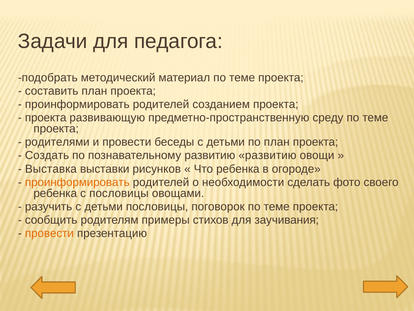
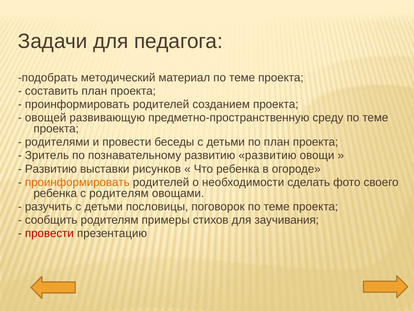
проекта at (46, 118): проекта -> овощей
Создать: Создать -> Зритель
Выставка at (51, 169): Выставка -> Развитию
с пословицы: пословицы -> родителям
провести at (49, 233) colour: orange -> red
